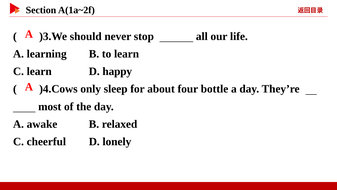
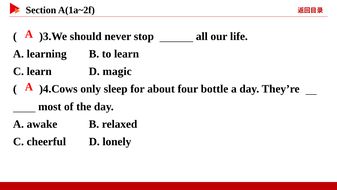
happy: happy -> magic
